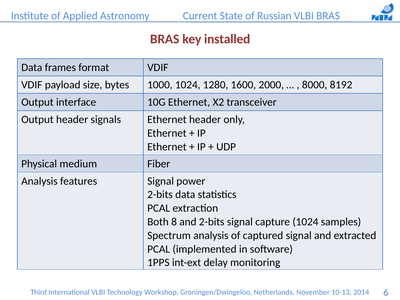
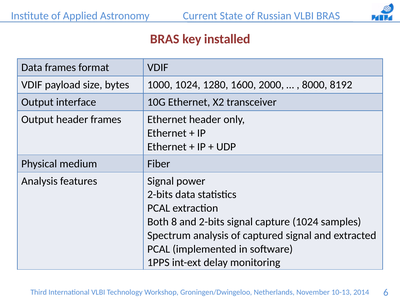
header signals: signals -> frames
